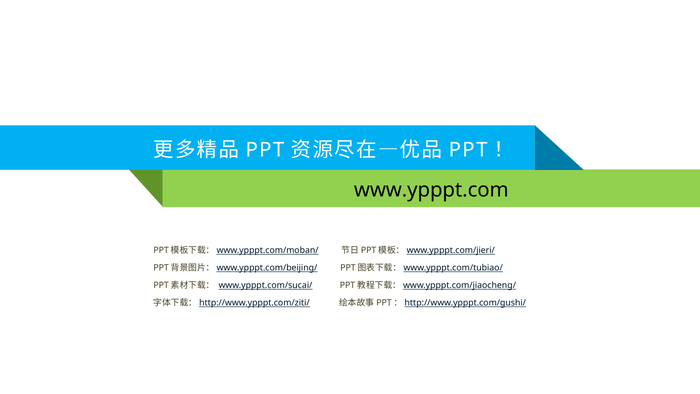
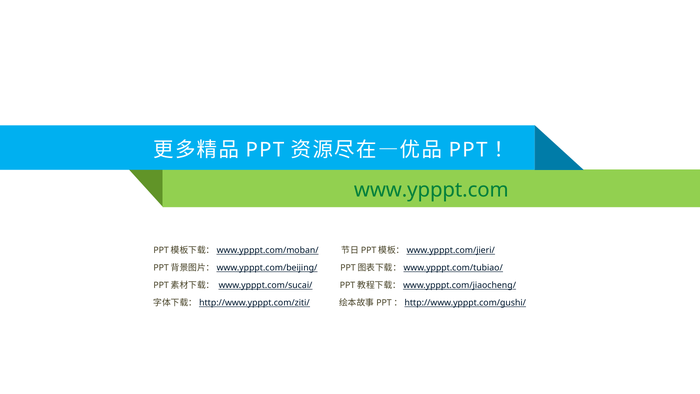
www.ypppt.com colour: black -> green
